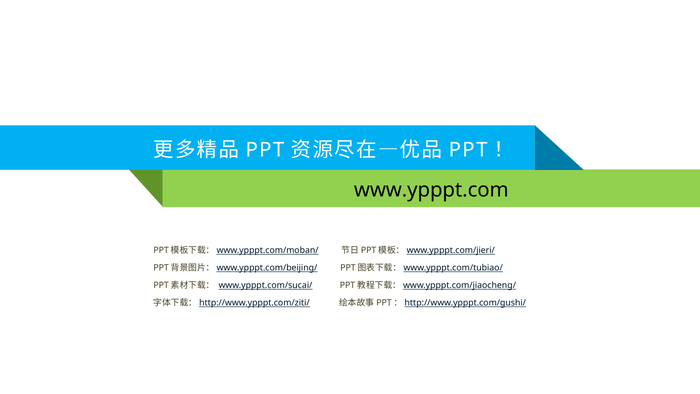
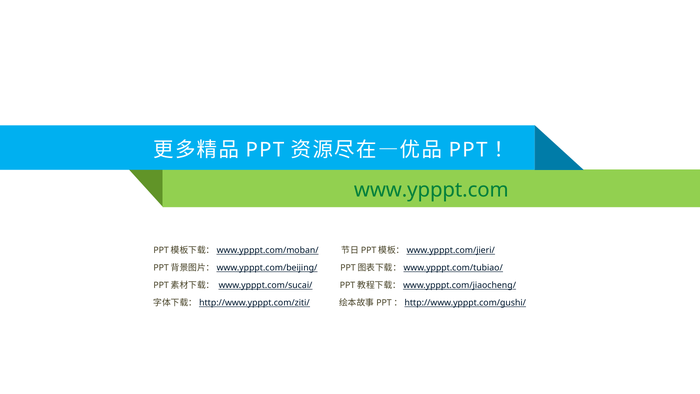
www.ypppt.com colour: black -> green
